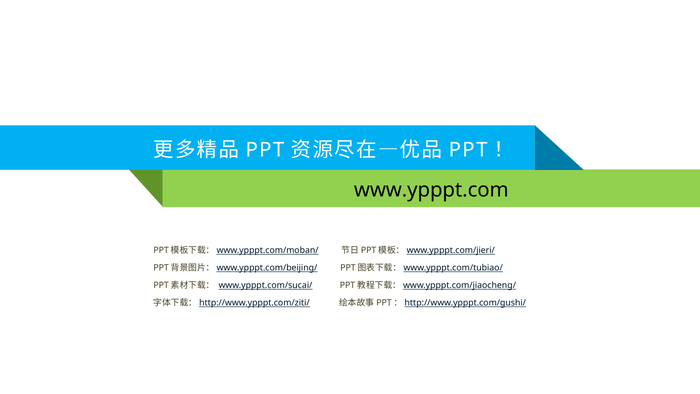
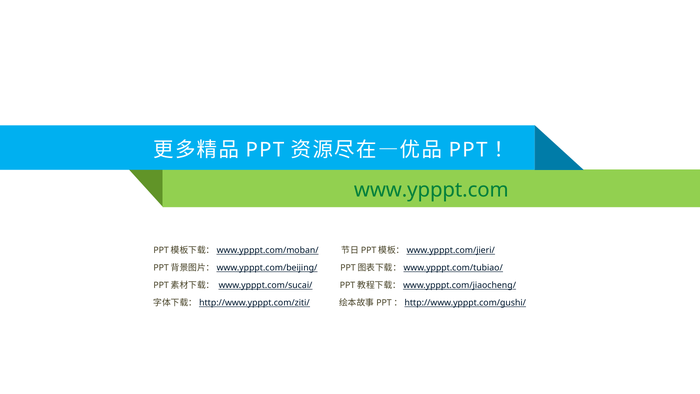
www.ypppt.com colour: black -> green
